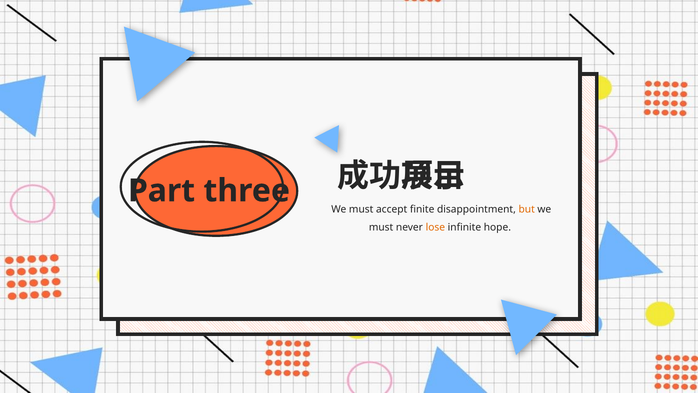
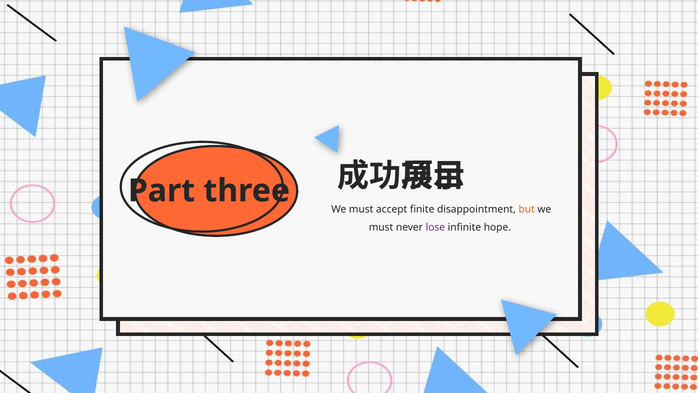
lose colour: orange -> purple
